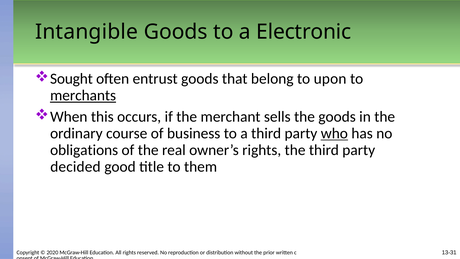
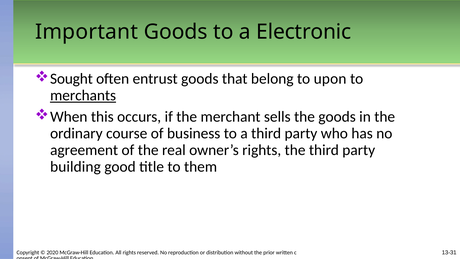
Intangible: Intangible -> Important
who underline: present -> none
obligations: obligations -> agreement
decided: decided -> building
